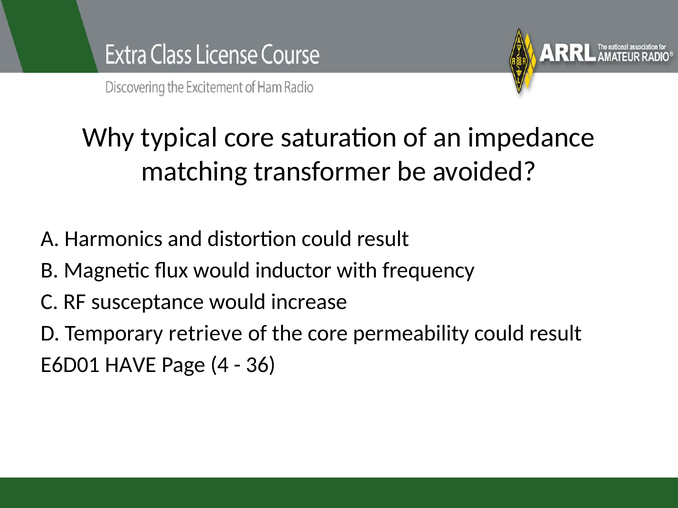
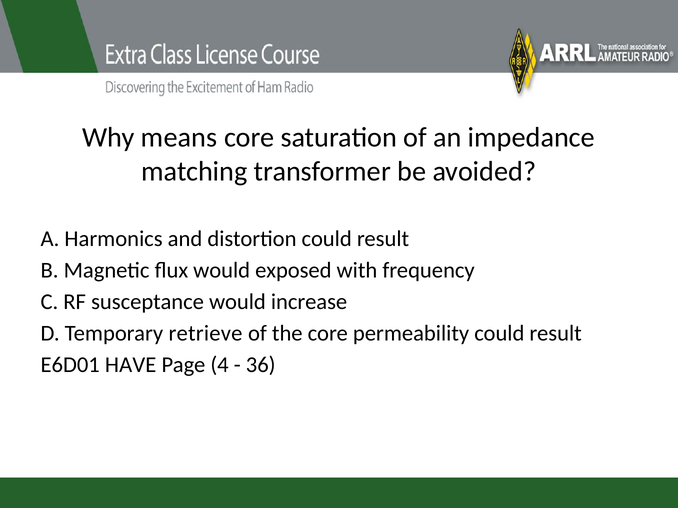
typical: typical -> means
inductor: inductor -> exposed
